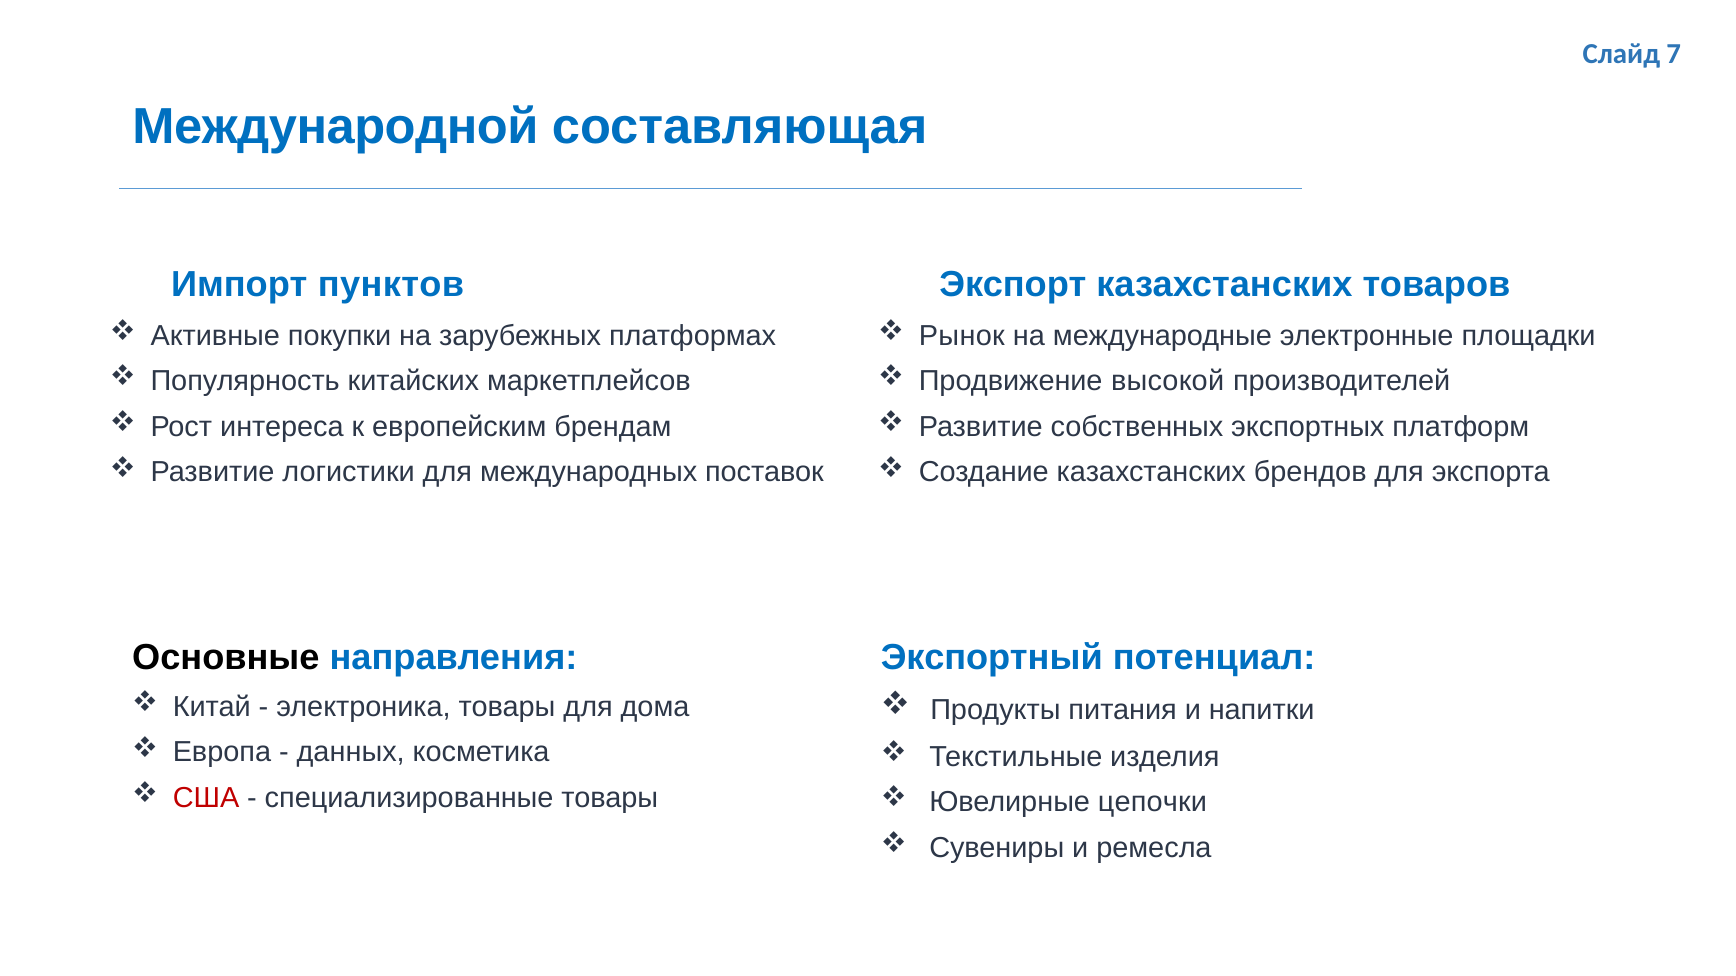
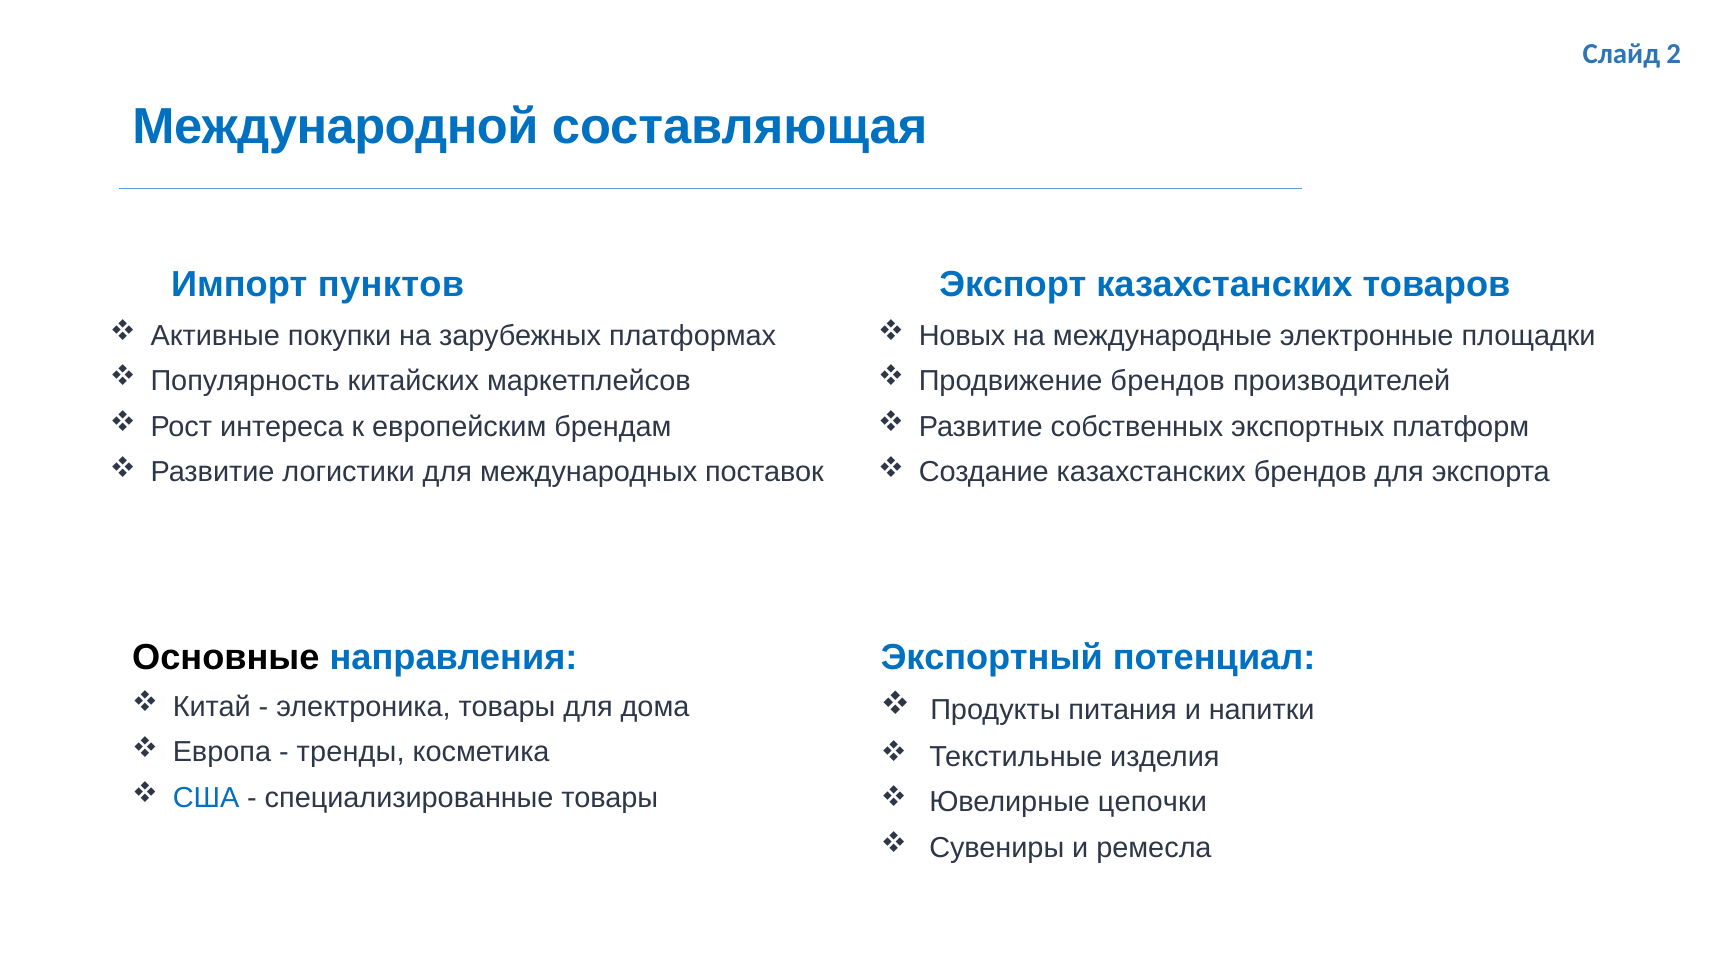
7: 7 -> 2
Рынок: Рынок -> Новых
Продвижение высокой: высокой -> брендов
данных: данных -> тренды
США colour: red -> blue
